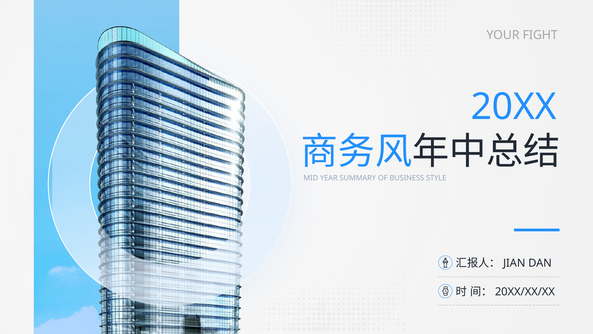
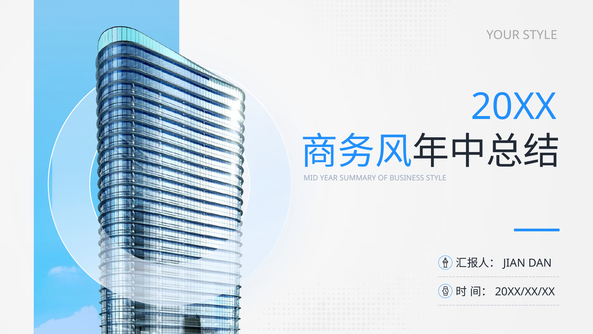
YOUR FIGHT: FIGHT -> STYLE
